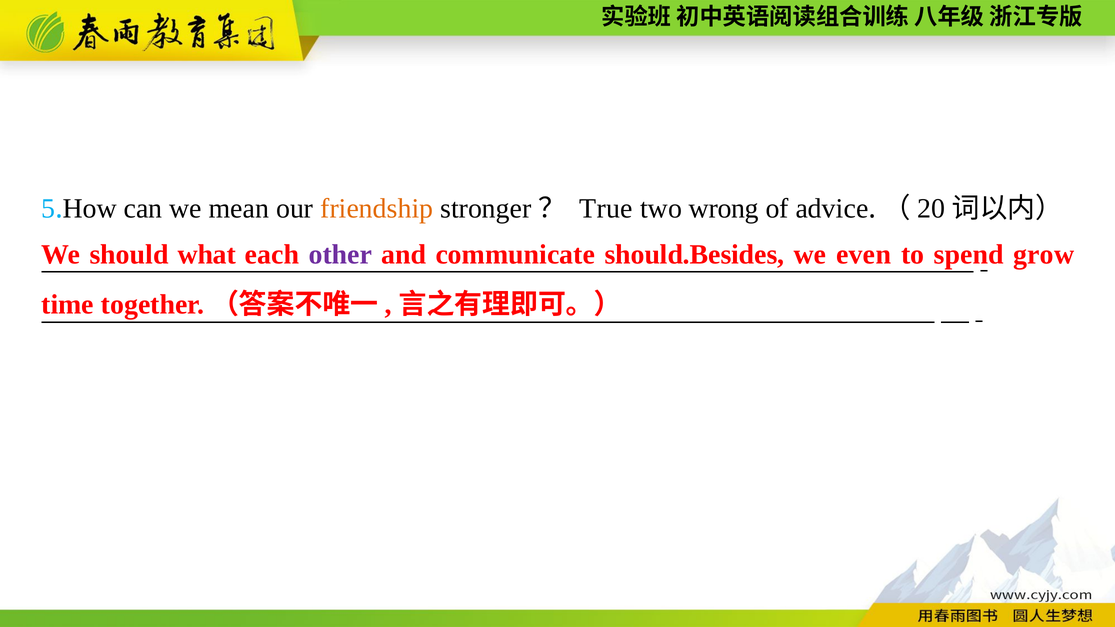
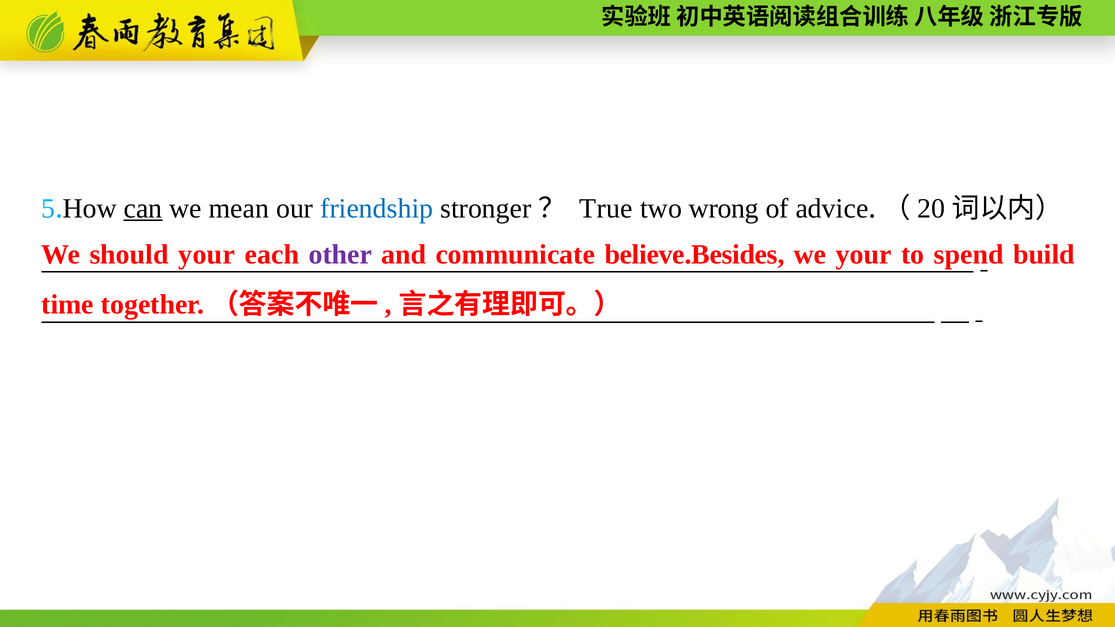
can underline: none -> present
friendship colour: orange -> blue
should what: what -> your
should.Besides: should.Besides -> believe.Besides
we even: even -> your
grow: grow -> build
